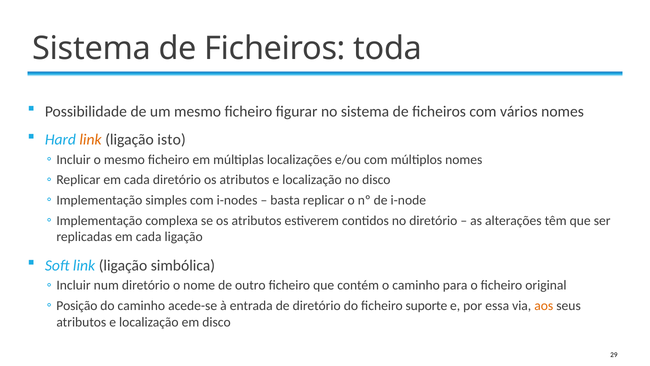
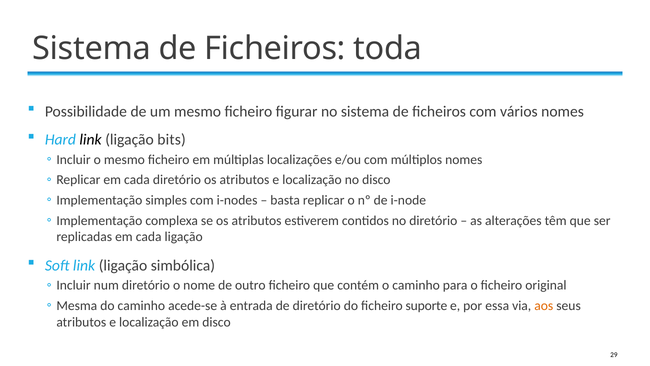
link at (91, 139) colour: orange -> black
isto: isto -> bits
Posição: Posição -> Mesma
